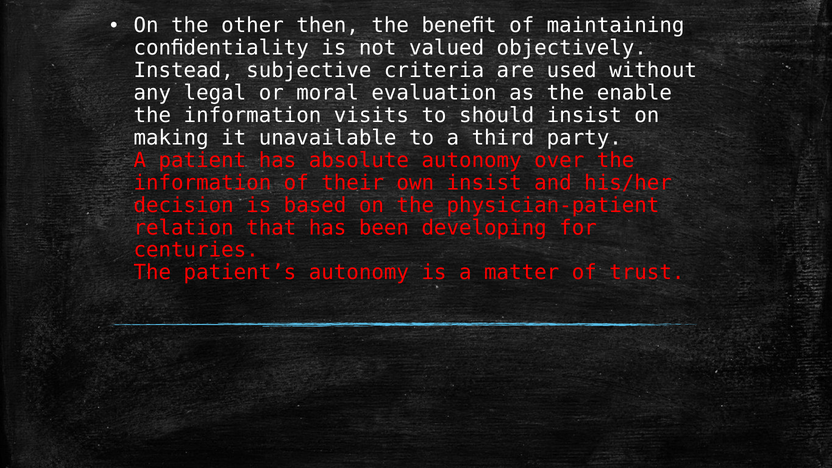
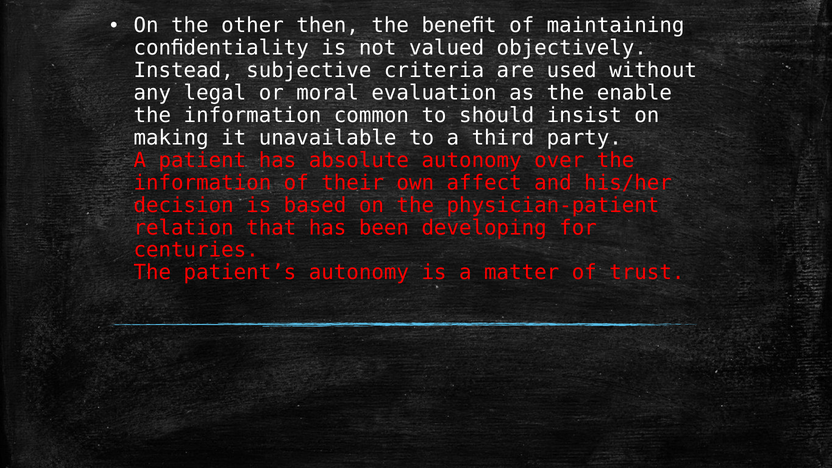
visits: visits -> common
own insist: insist -> affect
